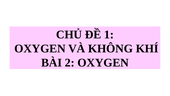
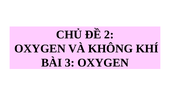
1: 1 -> 2
2: 2 -> 3
